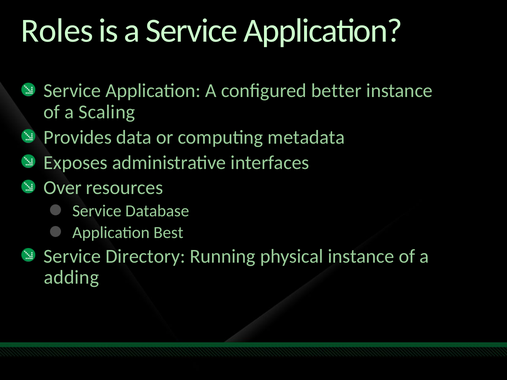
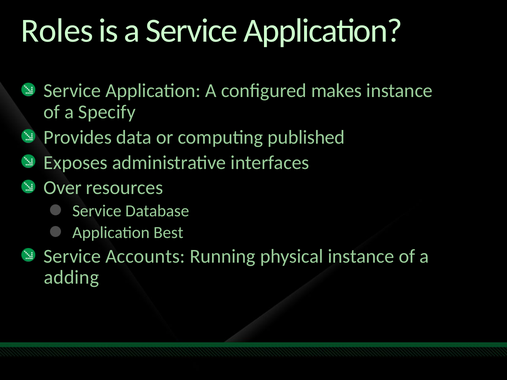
better: better -> makes
Scaling: Scaling -> Specify
metadata: metadata -> published
Directory: Directory -> Accounts
